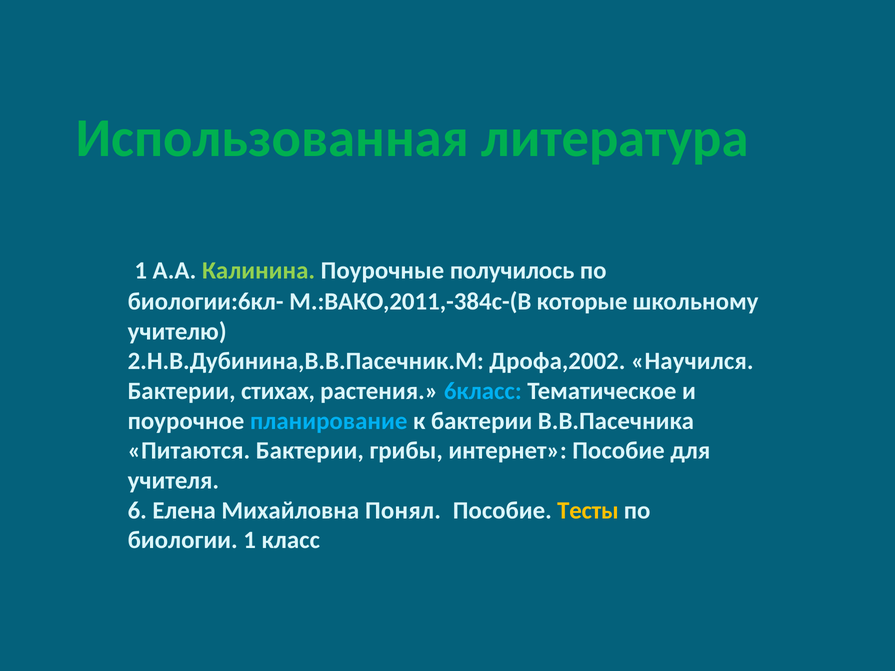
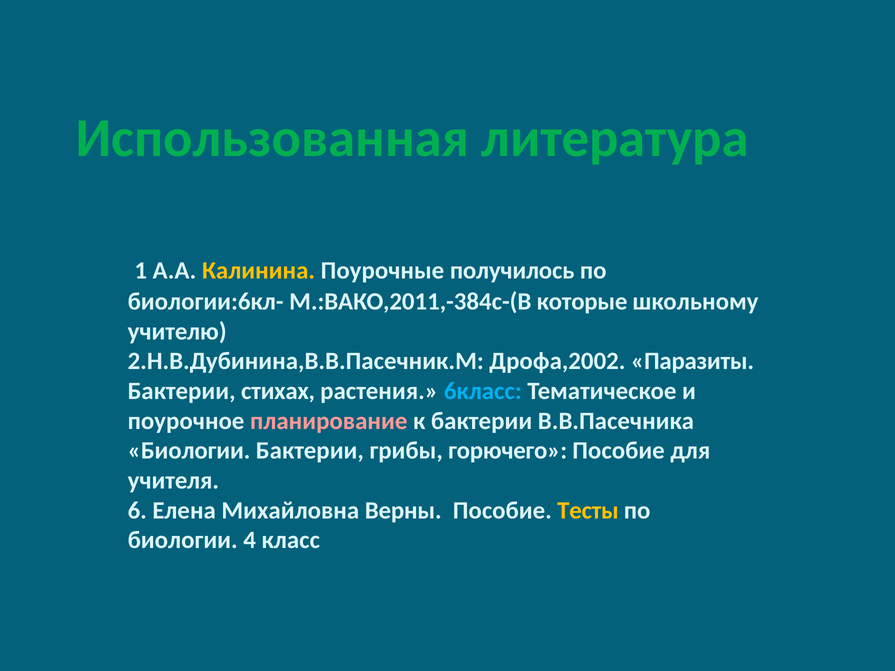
Калинина colour: light green -> yellow
Научился: Научился -> Паразиты
планирование colour: light blue -> pink
Питаются at (189, 451): Питаются -> Биологии
интернет: интернет -> горючего
Понял: Понял -> Верны
биологии 1: 1 -> 4
